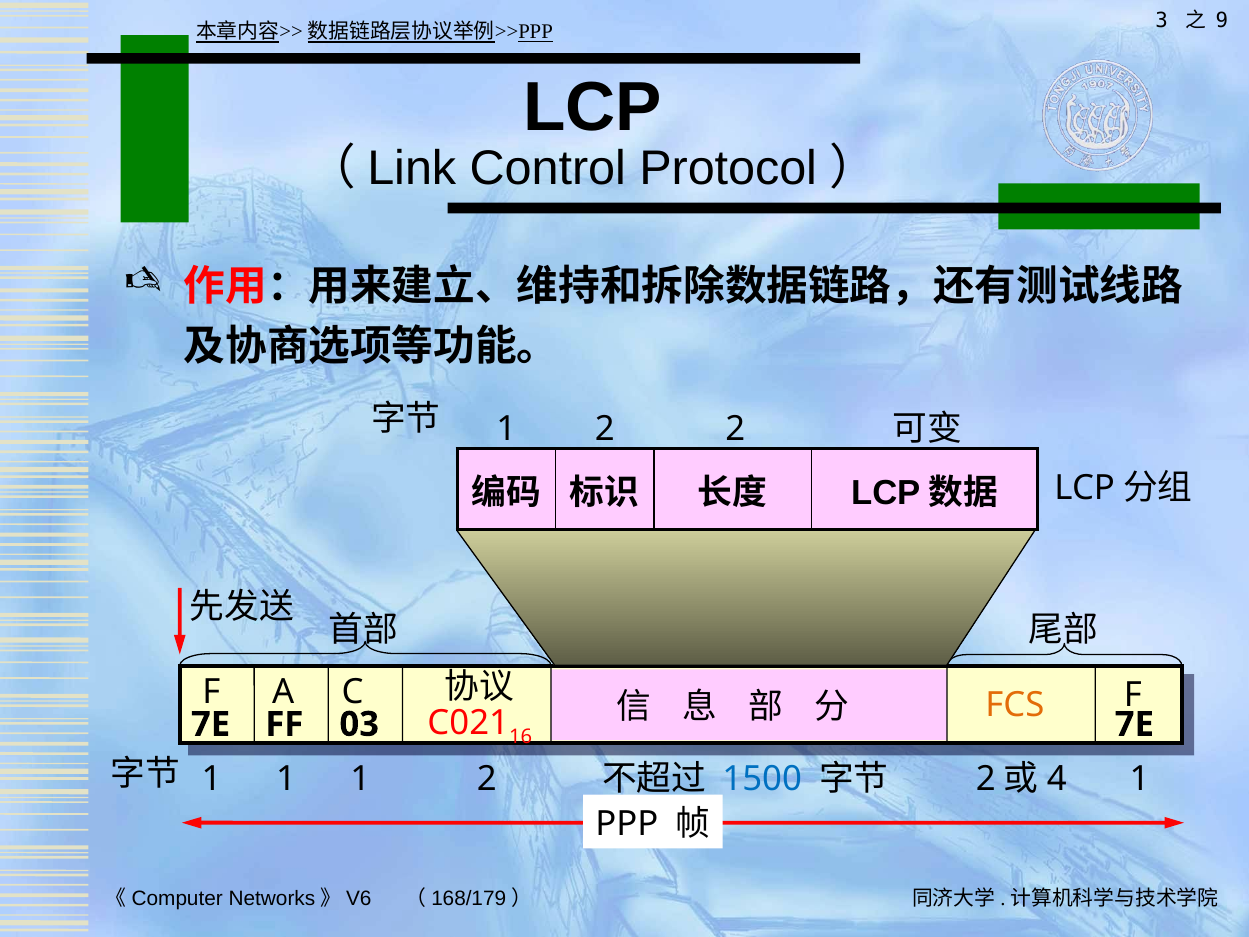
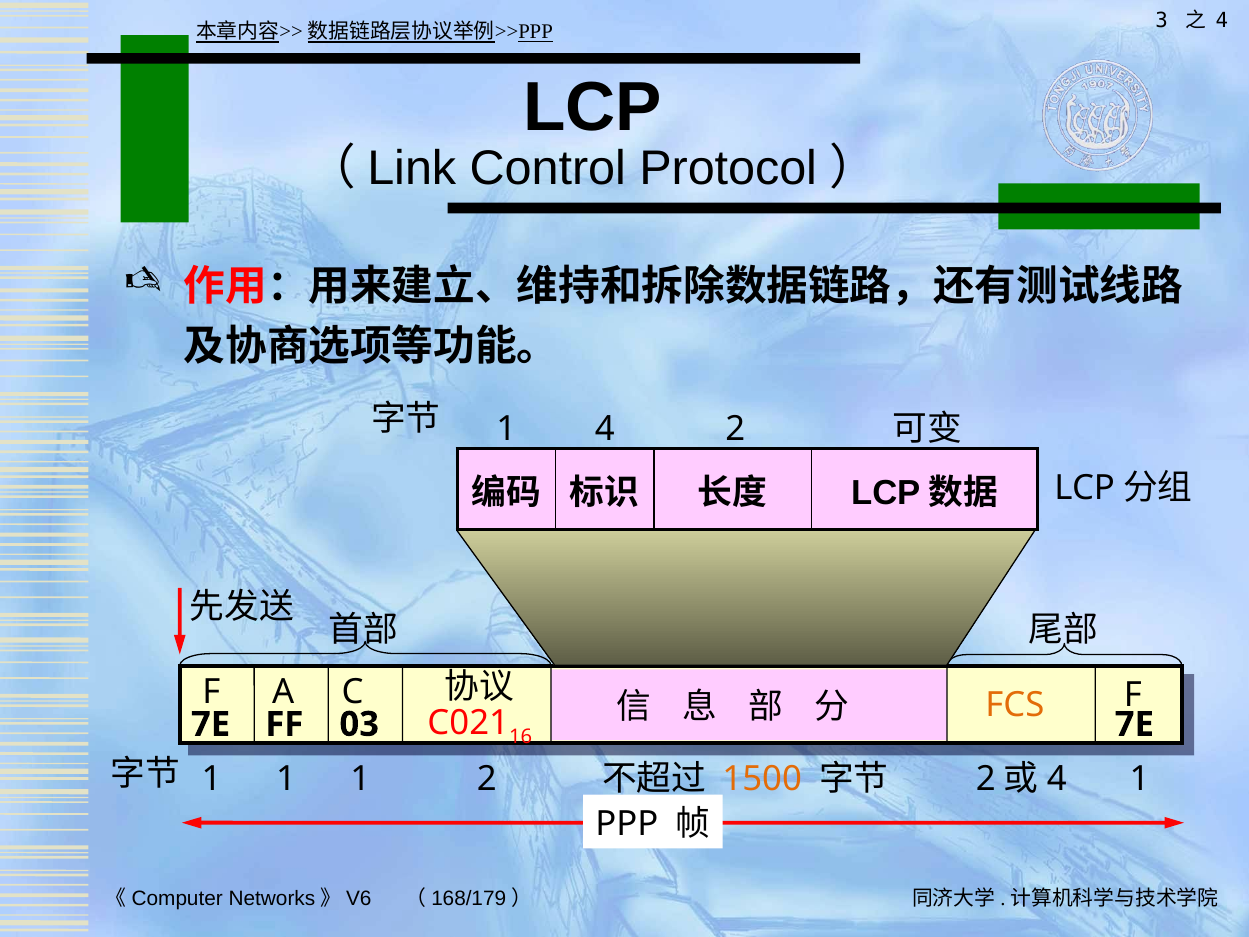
9 at (1222, 20): 9 -> 4
2 at (605, 429): 2 -> 4
1500 colour: blue -> orange
